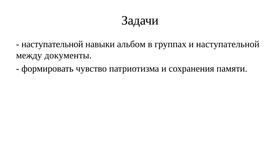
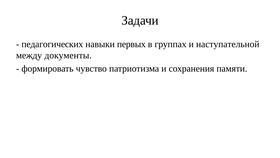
наступательной at (52, 44): наступательной -> педагогических
альбом: альбом -> первых
